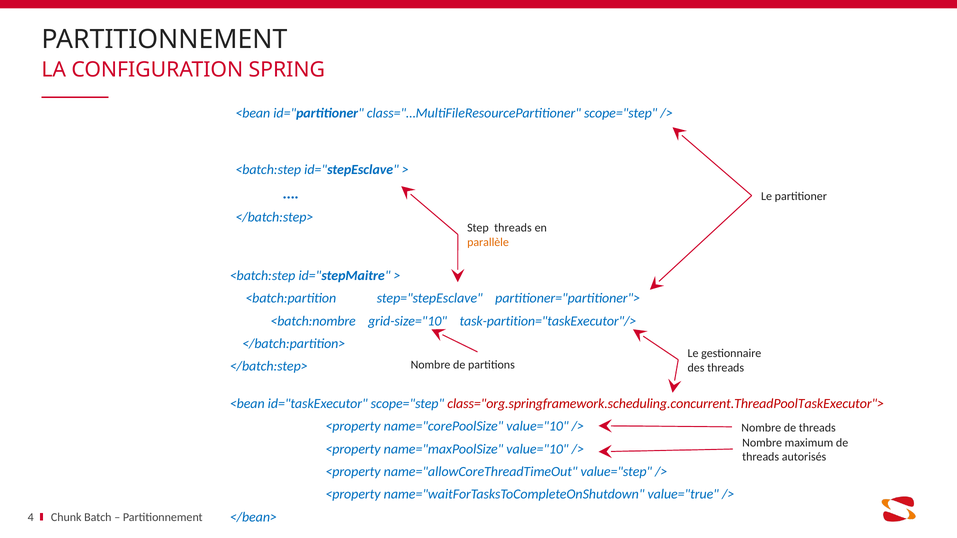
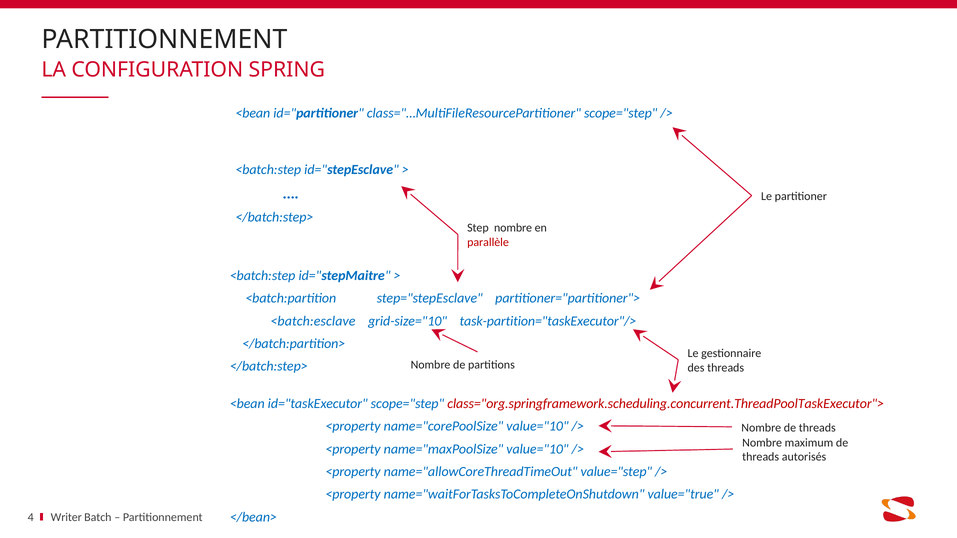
Step threads: threads -> nombre
parallèle colour: orange -> red
<batch:nombre: <batch:nombre -> <batch:esclave
Chunk: Chunk -> Writer
